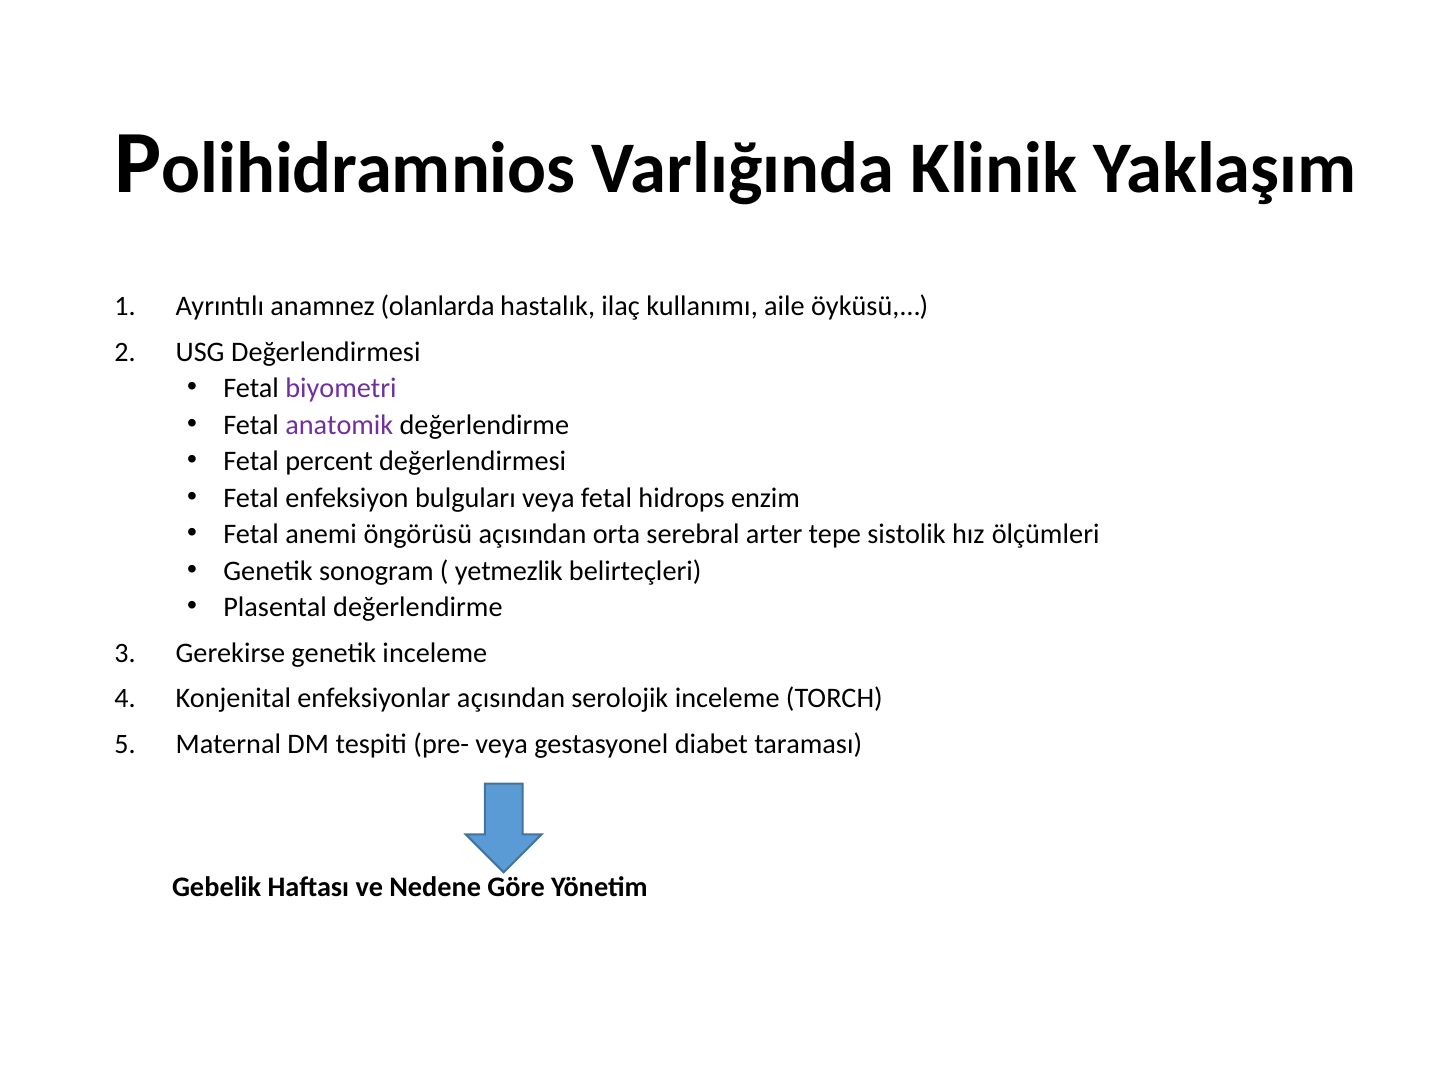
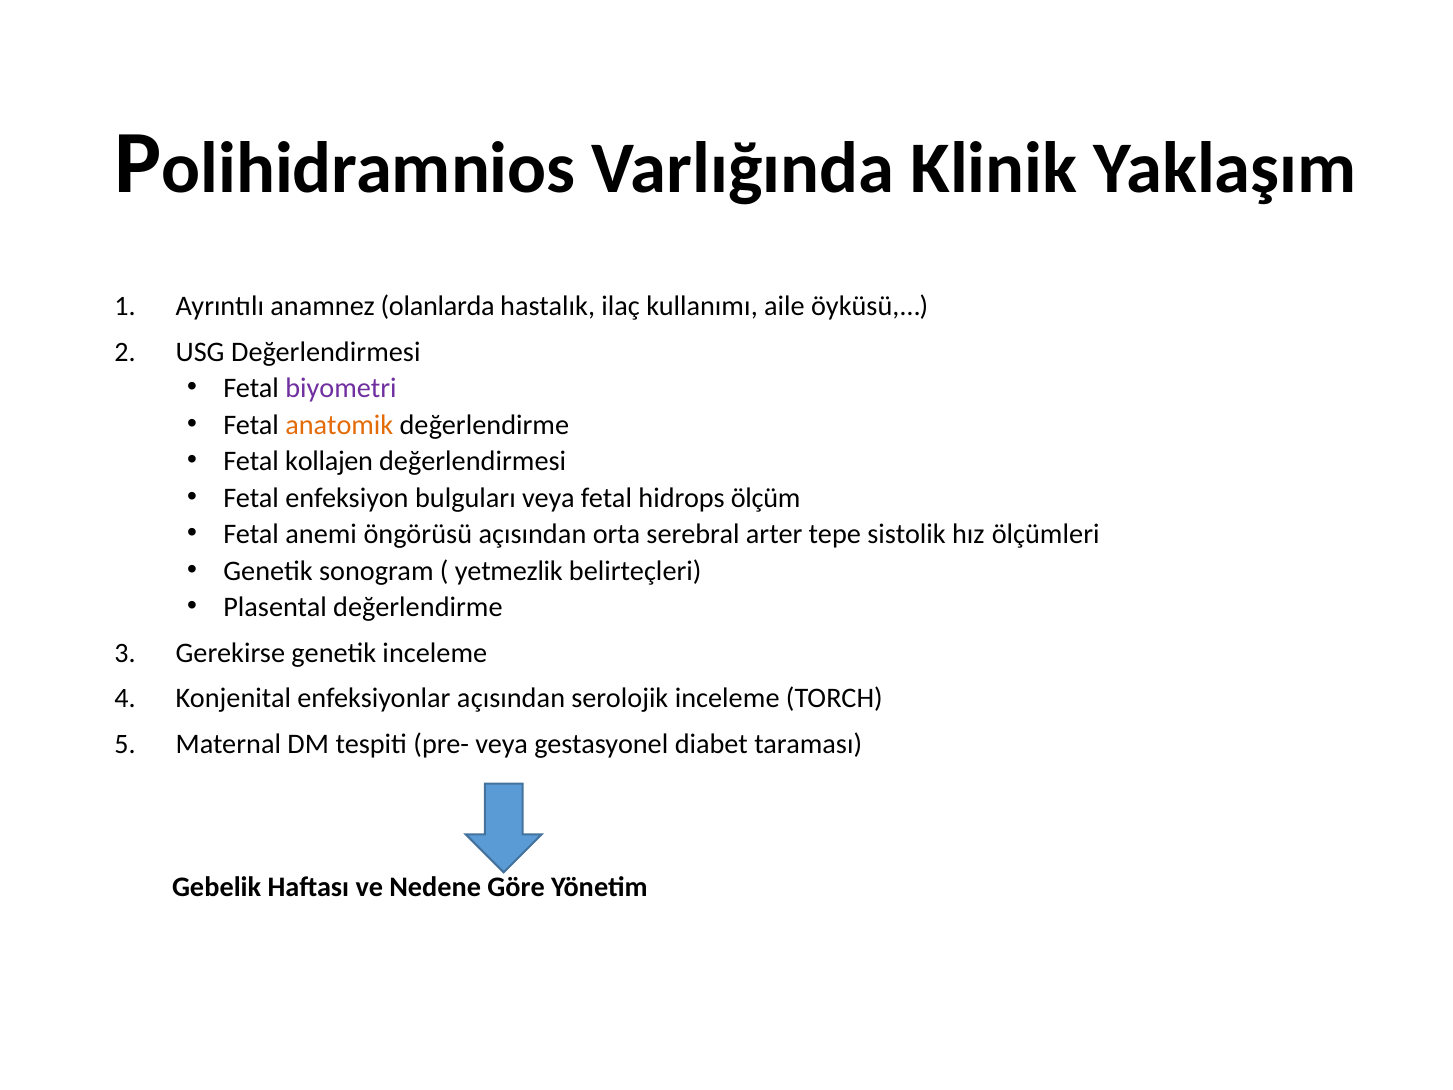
anatomik colour: purple -> orange
percent: percent -> kollajen
enzim: enzim -> ölçüm
